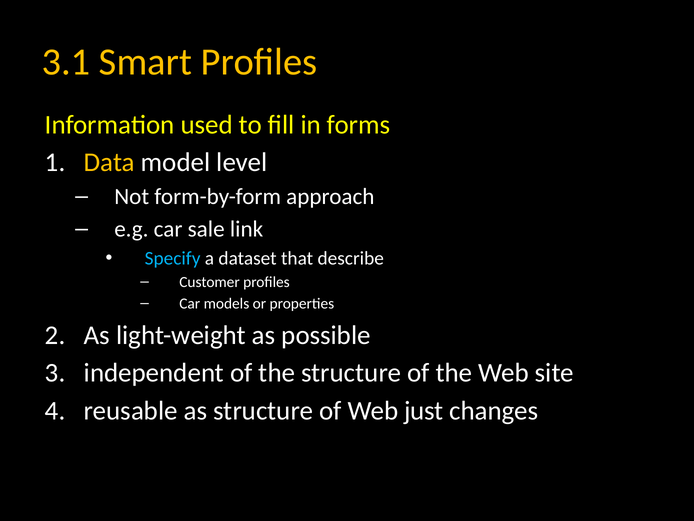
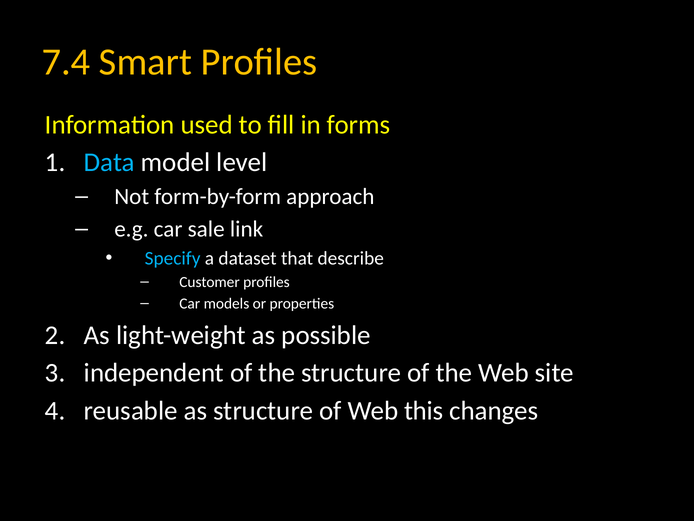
3.1: 3.1 -> 7.4
Data colour: yellow -> light blue
just: just -> this
